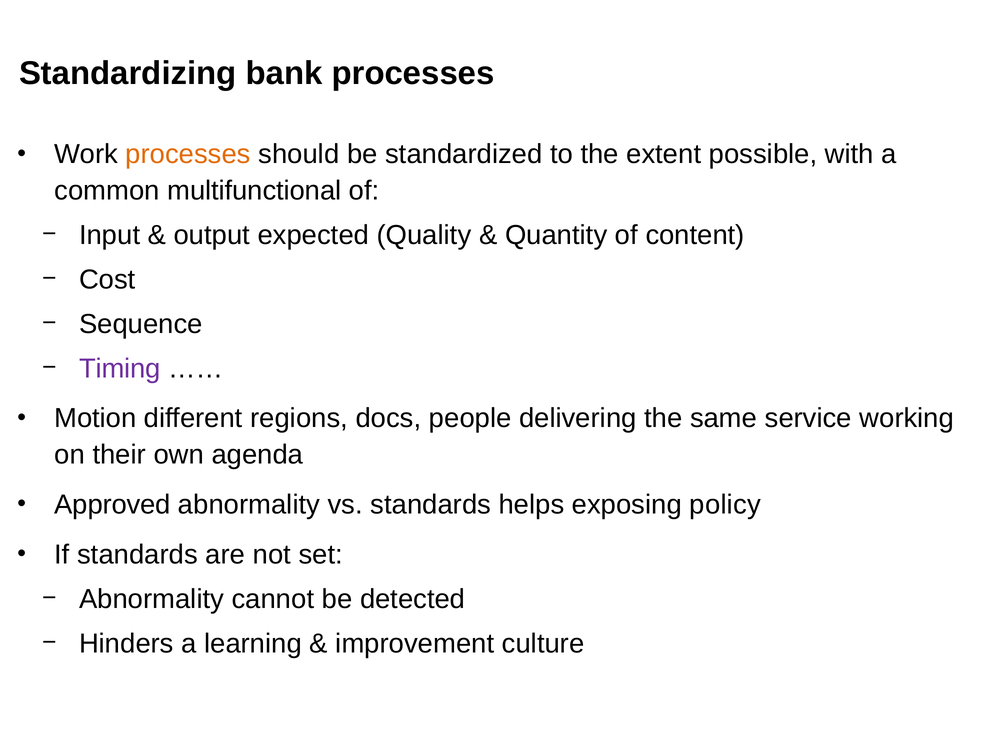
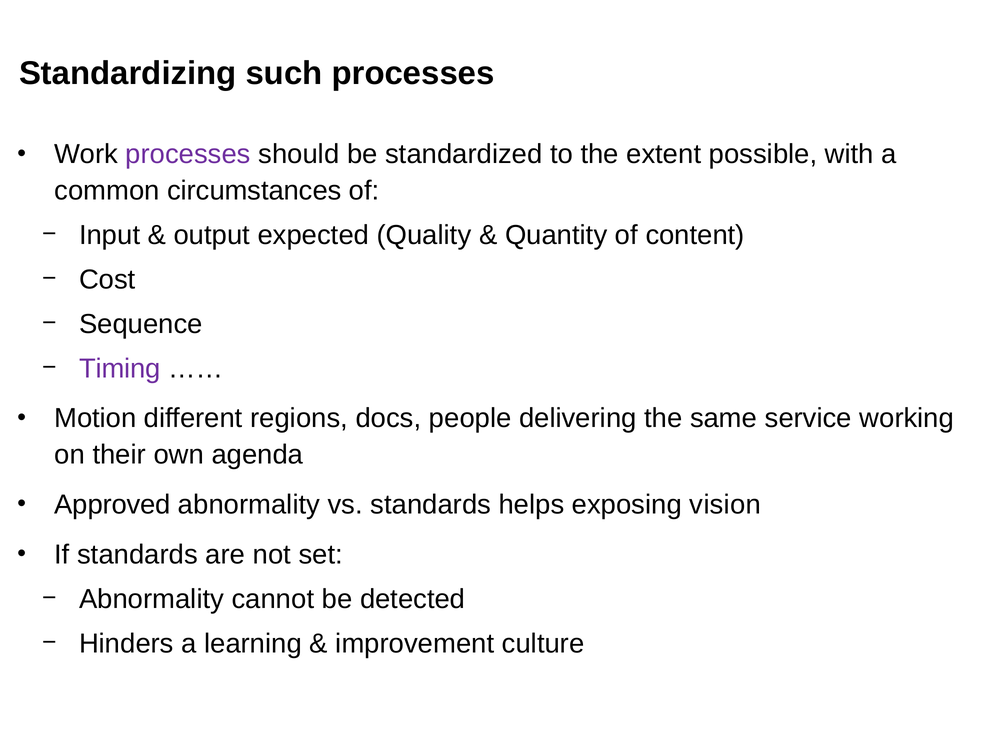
bank: bank -> such
processes at (188, 154) colour: orange -> purple
multifunctional: multifunctional -> circumstances
policy: policy -> vision
